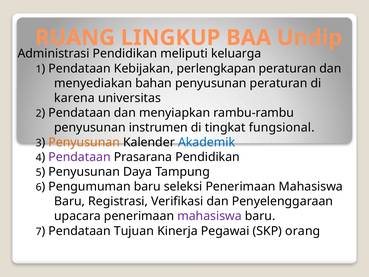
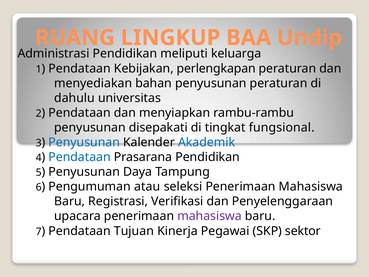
karena: karena -> dahulu
instrumen: instrumen -> disepakati
Penyusunan at (84, 142) colour: orange -> blue
Pendataan at (80, 157) colour: purple -> blue
Pengumuman baru: baru -> atau
orang: orang -> sektor
